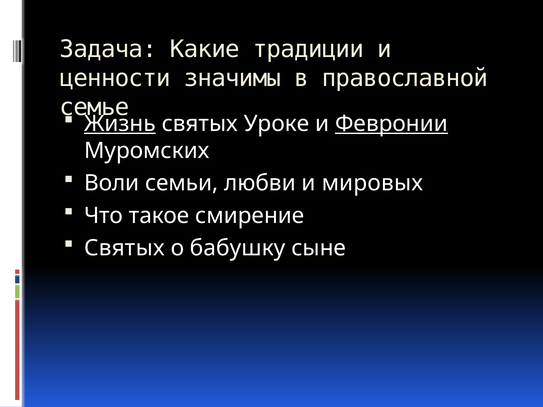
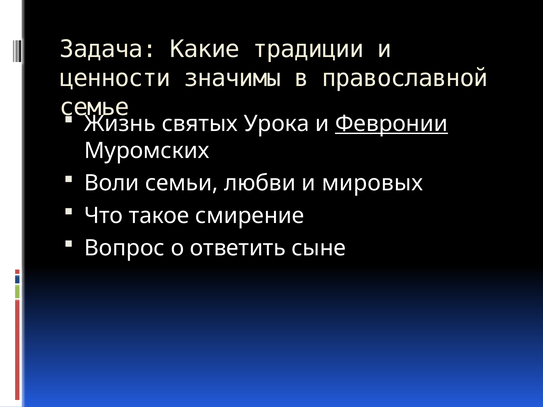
Жизнь underline: present -> none
Уроке: Уроке -> Урока
Святых at (124, 248): Святых -> Вопрос
бабушку: бабушку -> ответить
